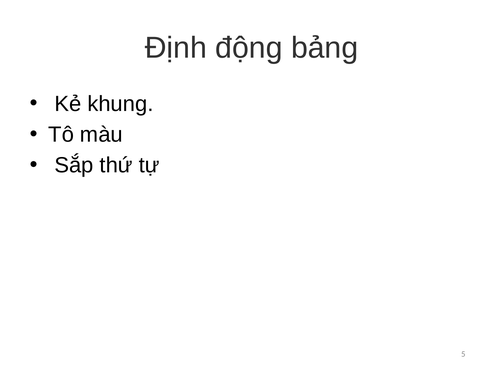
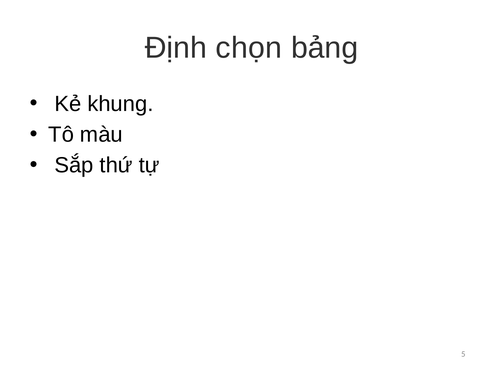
động: động -> chọn
